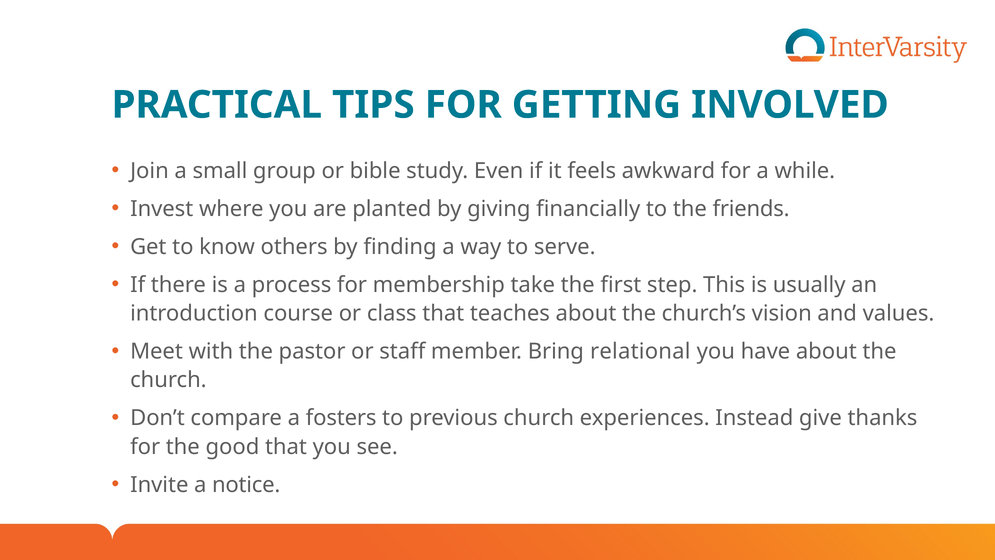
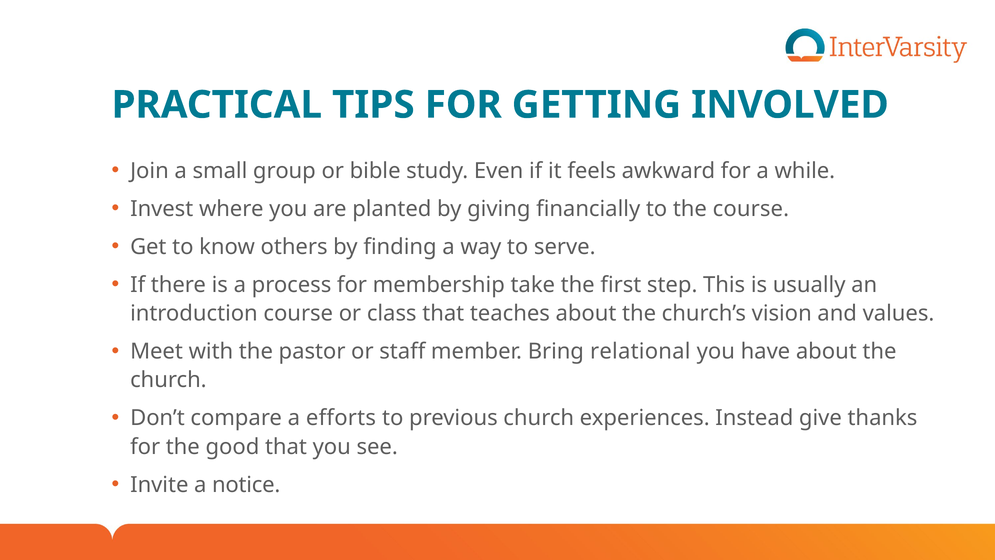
the friends: friends -> course
fosters: fosters -> efforts
